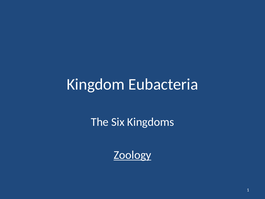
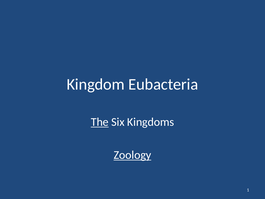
The underline: none -> present
